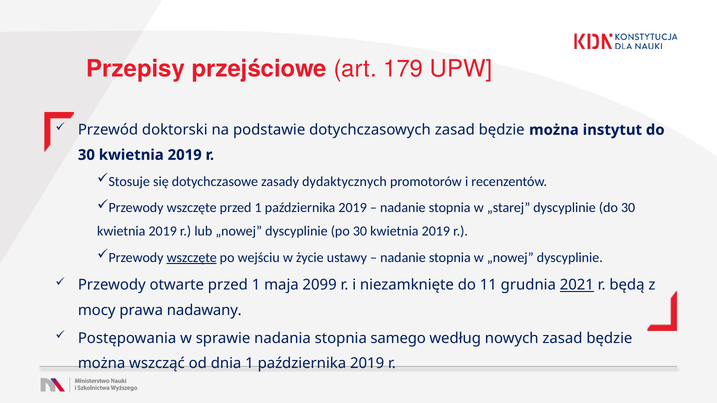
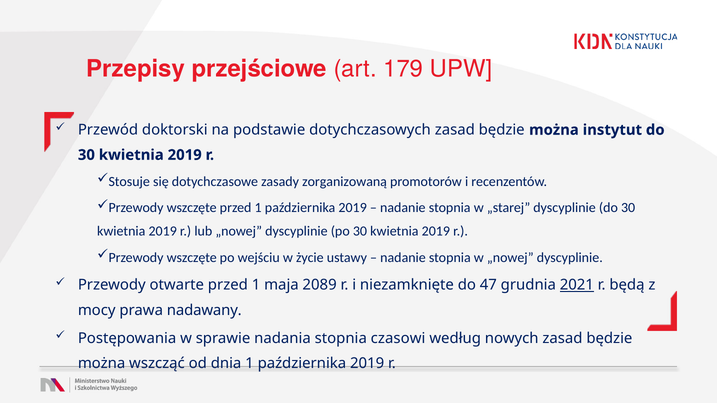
dydaktycznych: dydaktycznych -> zorganizowaną
wszczęte at (192, 258) underline: present -> none
2099: 2099 -> 2089
11: 11 -> 47
samego: samego -> czasowi
